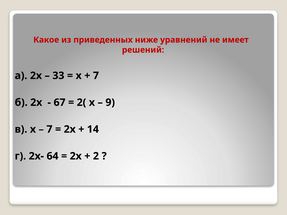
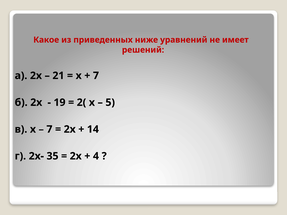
33: 33 -> 21
67: 67 -> 19
9: 9 -> 5
64: 64 -> 35
2: 2 -> 4
